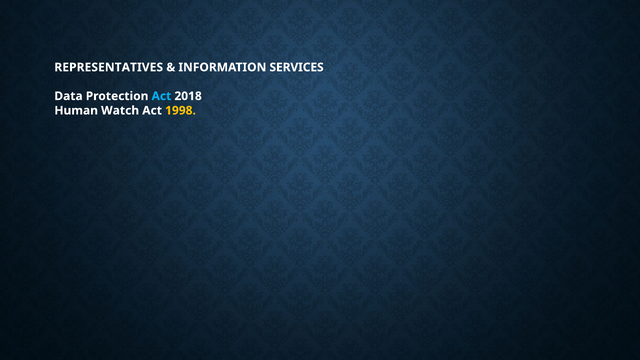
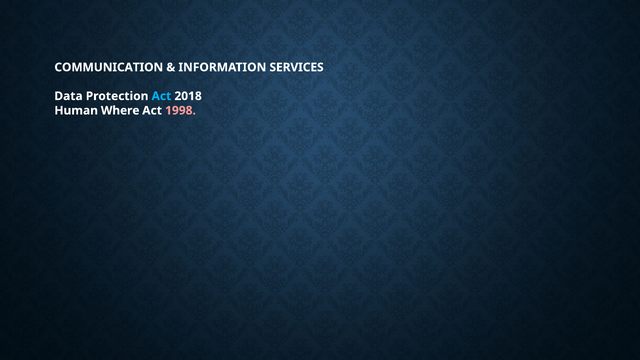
REPRESENTATIVES: REPRESENTATIVES -> COMMUNICATION
Watch: Watch -> Where
1998 colour: yellow -> pink
